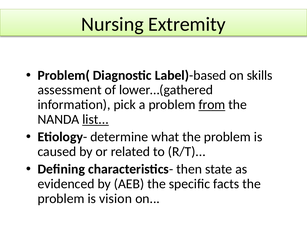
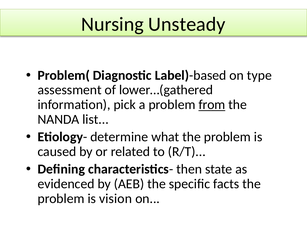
Extremity: Extremity -> Unsteady
skills: skills -> type
list underline: present -> none
